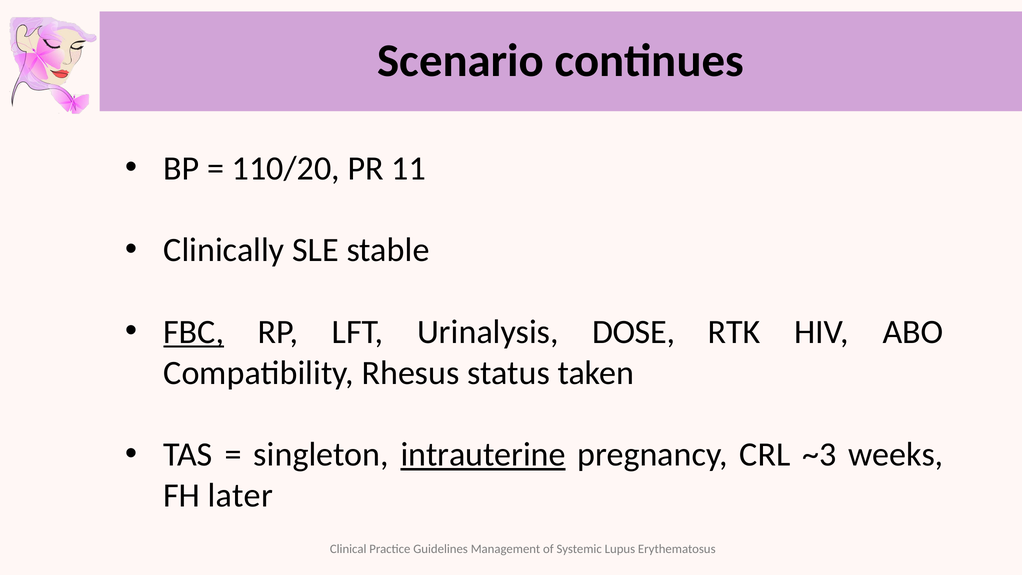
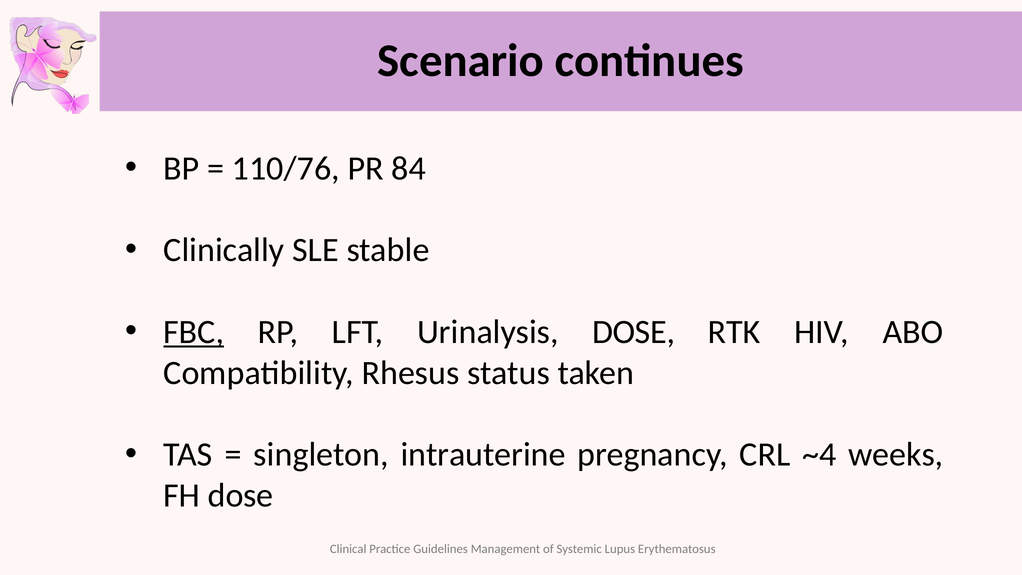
110/20: 110/20 -> 110/76
11: 11 -> 84
intrauterine underline: present -> none
~3: ~3 -> ~4
FH later: later -> dose
